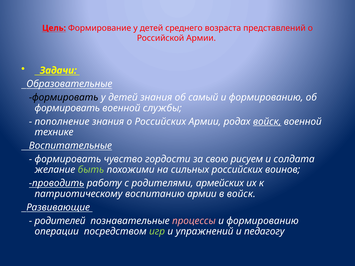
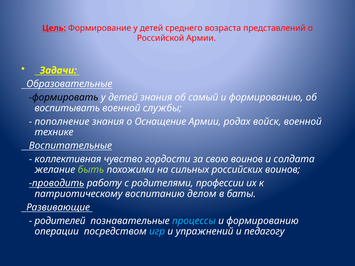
формировать at (67, 108): формировать -> воспитывать
о Российских: Российских -> Оснащение
войск at (267, 122) underline: present -> none
формировать at (68, 159): формировать -> коллективная
свою рисуем: рисуем -> воинов
армейских: армейских -> профессии
воспитанию армии: армии -> делом
в войск: войск -> баты
процессы colour: pink -> light blue
игр colour: light green -> light blue
